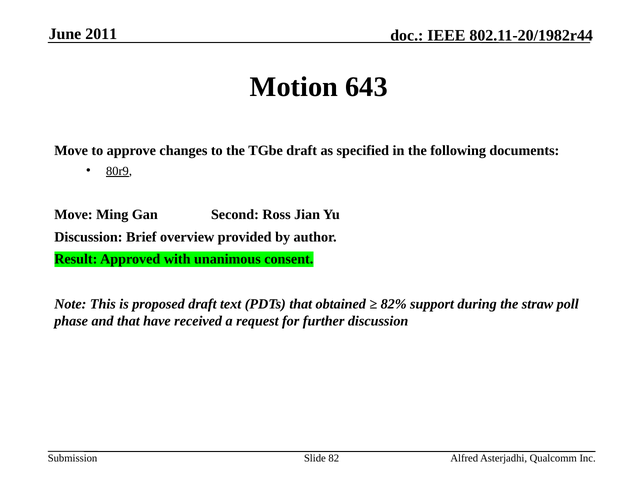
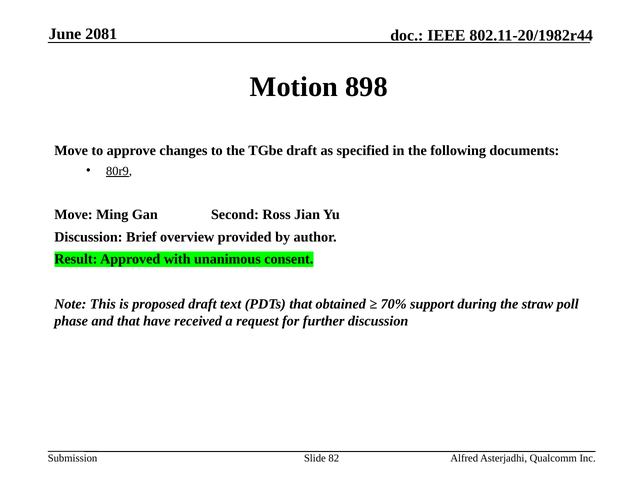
2011: 2011 -> 2081
643: 643 -> 898
82%: 82% -> 70%
